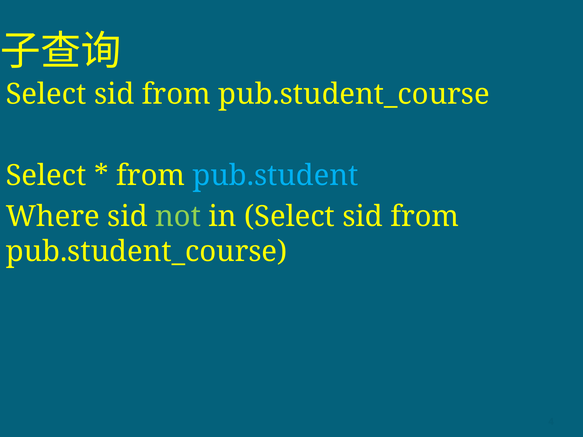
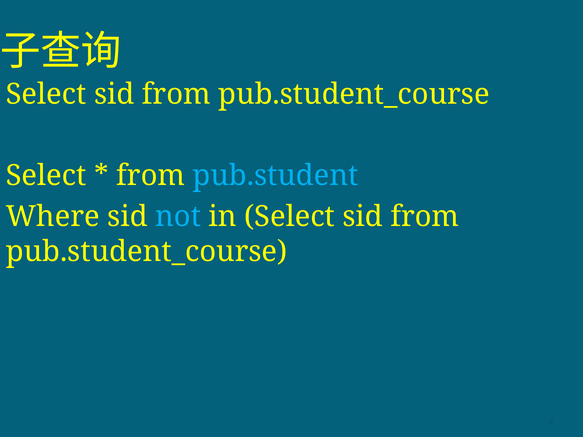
not colour: light green -> light blue
